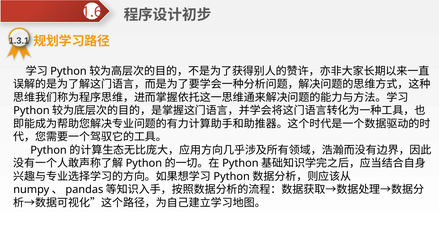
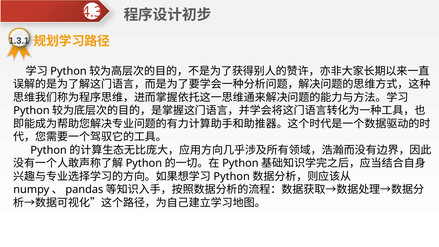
1.6: 1.6 -> 4.3
